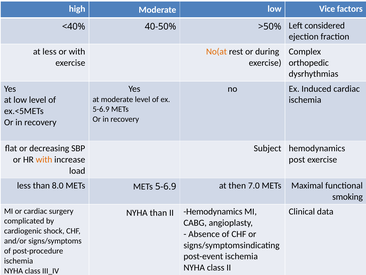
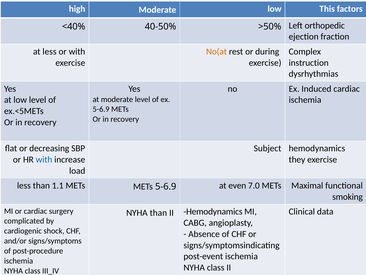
Vice: Vice -> This
considered: considered -> orthopedic
orthopedic: orthopedic -> instruction
with at (44, 159) colour: orange -> blue
post: post -> they
8.0: 8.0 -> 1.1
then: then -> even
